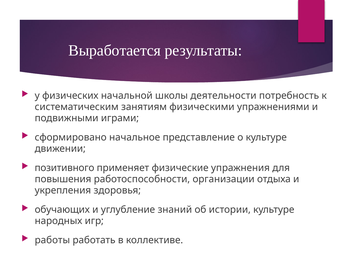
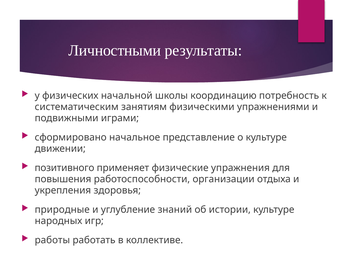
Выработается: Выработается -> Личностными
деятельности: деятельности -> координацию
обучающих: обучающих -> природные
